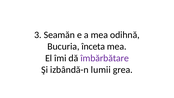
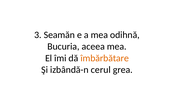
înceta: înceta -> aceea
îmbărbătare colour: purple -> orange
lumii: lumii -> cerul
